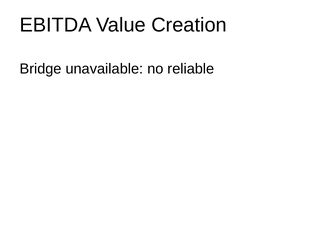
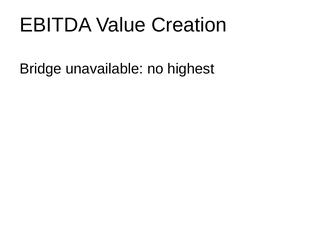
reliable: reliable -> highest
